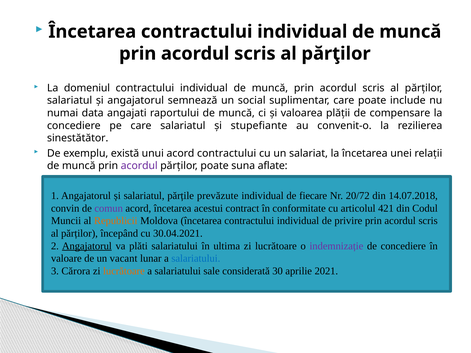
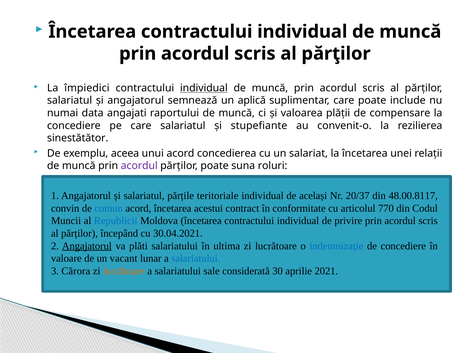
domeniul: domeniul -> împiedici
individual at (204, 88) underline: none -> present
social: social -> aplică
există: există -> aceea
acord contractului: contractului -> concedierea
aflate: aflate -> roluri
prevăzute: prevăzute -> teritoriale
fiecare: fiecare -> același
20/72: 20/72 -> 20/37
14.07.2018: 14.07.2018 -> 48.00.8117
comun colour: purple -> blue
421: 421 -> 770
Republicii colour: orange -> blue
indemnizație colour: purple -> blue
